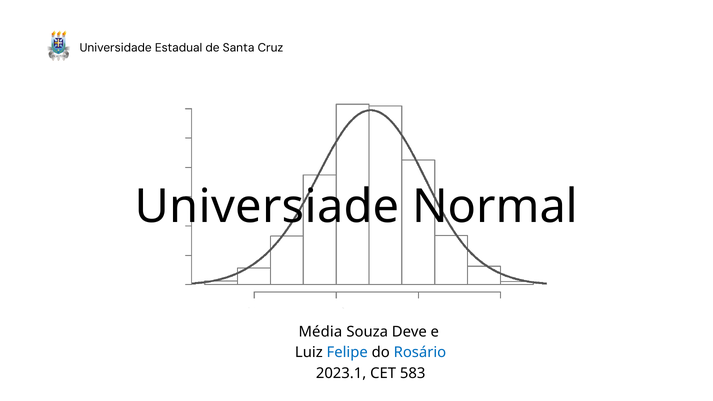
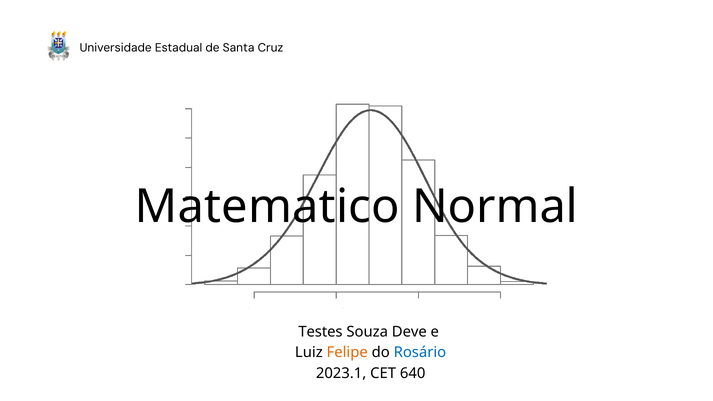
Universiade: Universiade -> Matematico
Média: Média -> Testes
Felipe colour: blue -> orange
583: 583 -> 640
